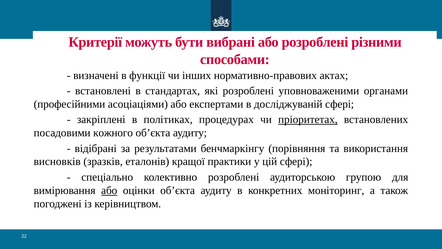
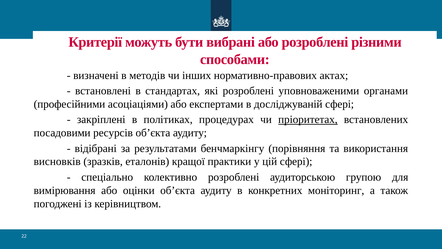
функції: функції -> методів
кожного: кожного -> ресурсів
або at (109, 190) underline: present -> none
